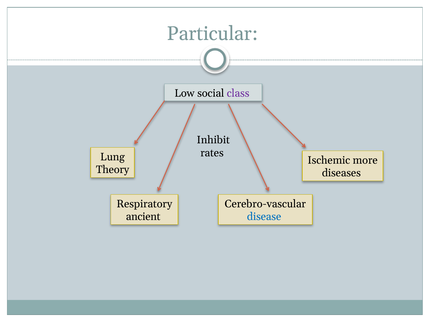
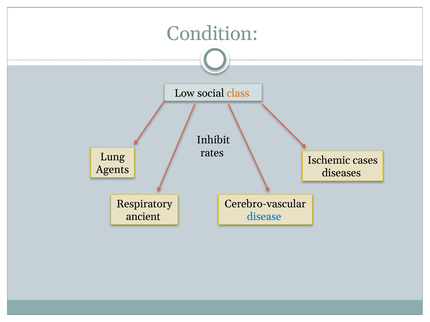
Particular: Particular -> Condition
class colour: purple -> orange
more: more -> cases
Theory: Theory -> Agents
